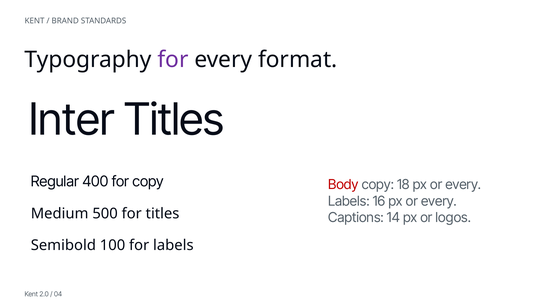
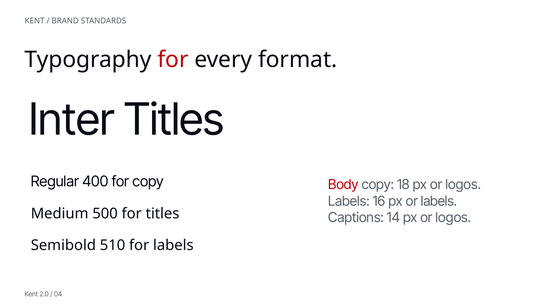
for at (173, 60) colour: purple -> red
18 px or every: every -> logos
16 px or every: every -> labels
100: 100 -> 510
